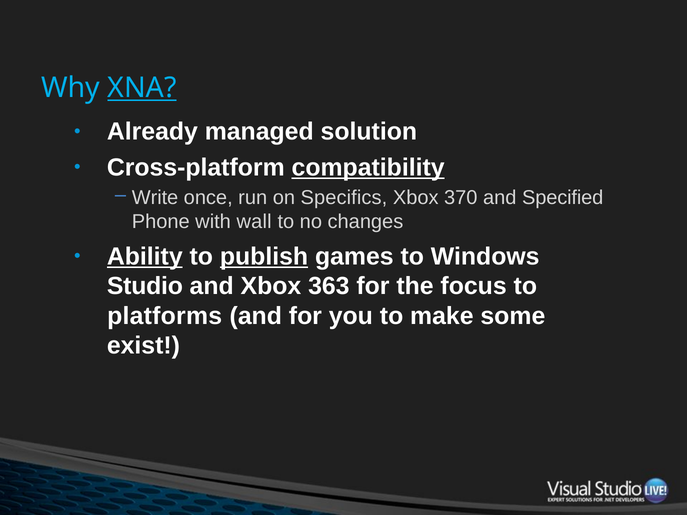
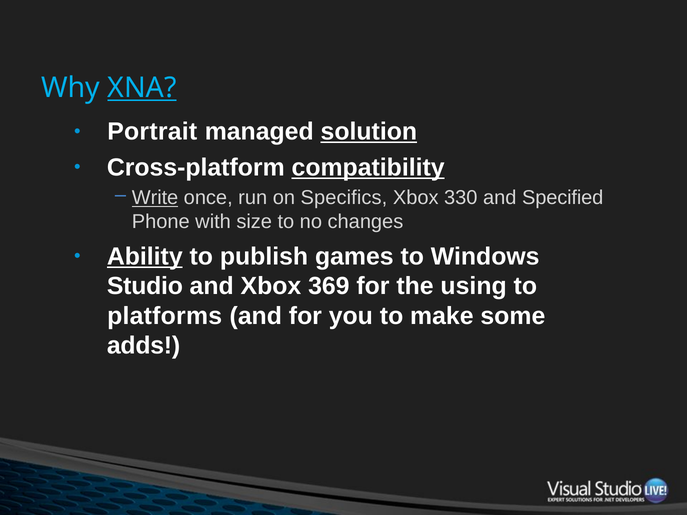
Already: Already -> Portrait
solution underline: none -> present
Write underline: none -> present
370: 370 -> 330
wall: wall -> size
publish underline: present -> none
363: 363 -> 369
focus: focus -> using
exist: exist -> adds
